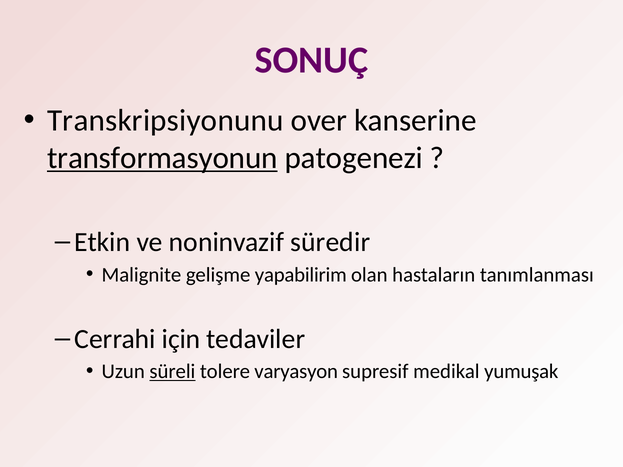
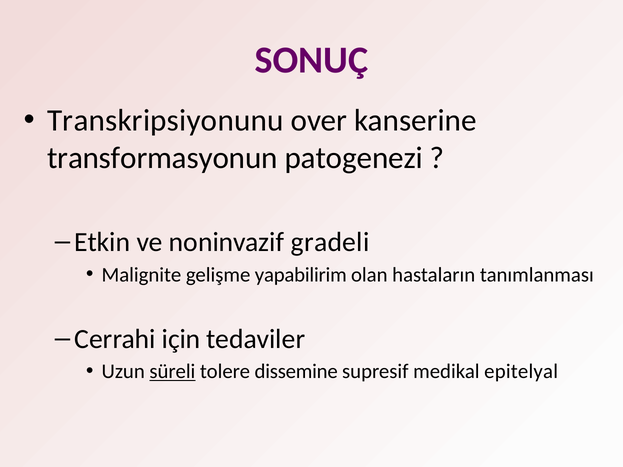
transformasyonun underline: present -> none
süredir: süredir -> gradeli
varyasyon: varyasyon -> dissemine
yumuşak: yumuşak -> epitelyal
